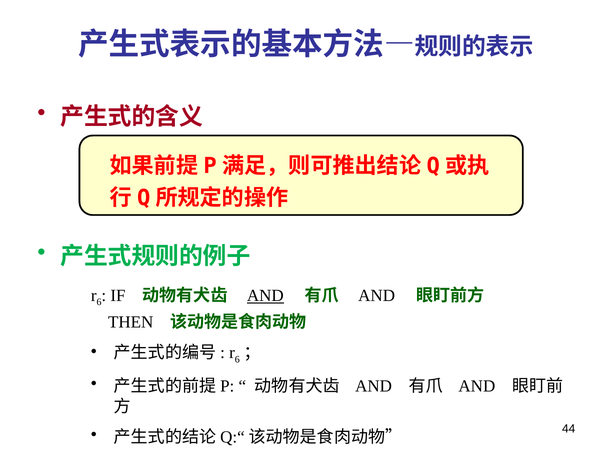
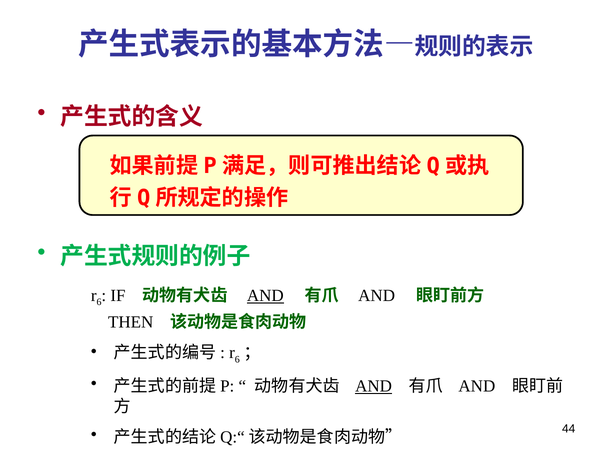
AND at (374, 386) underline: none -> present
